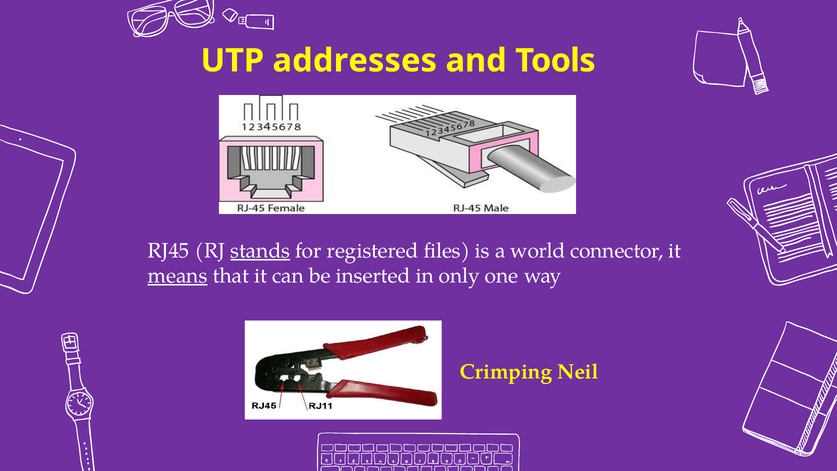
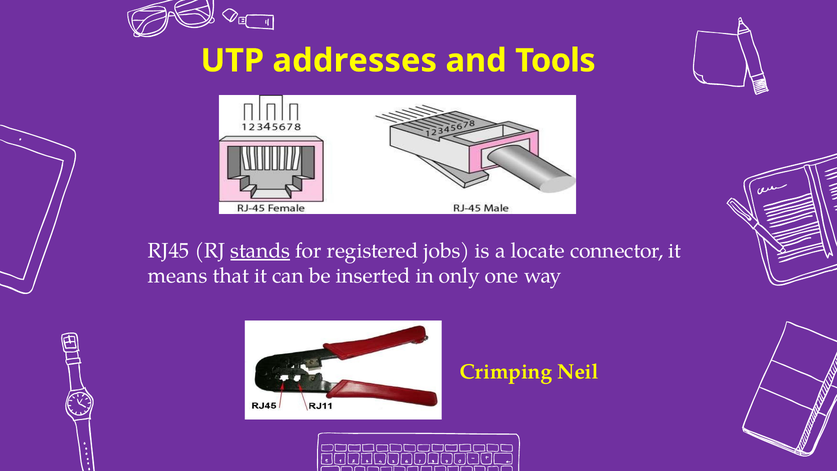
files: files -> jobs
world: world -> locate
means underline: present -> none
